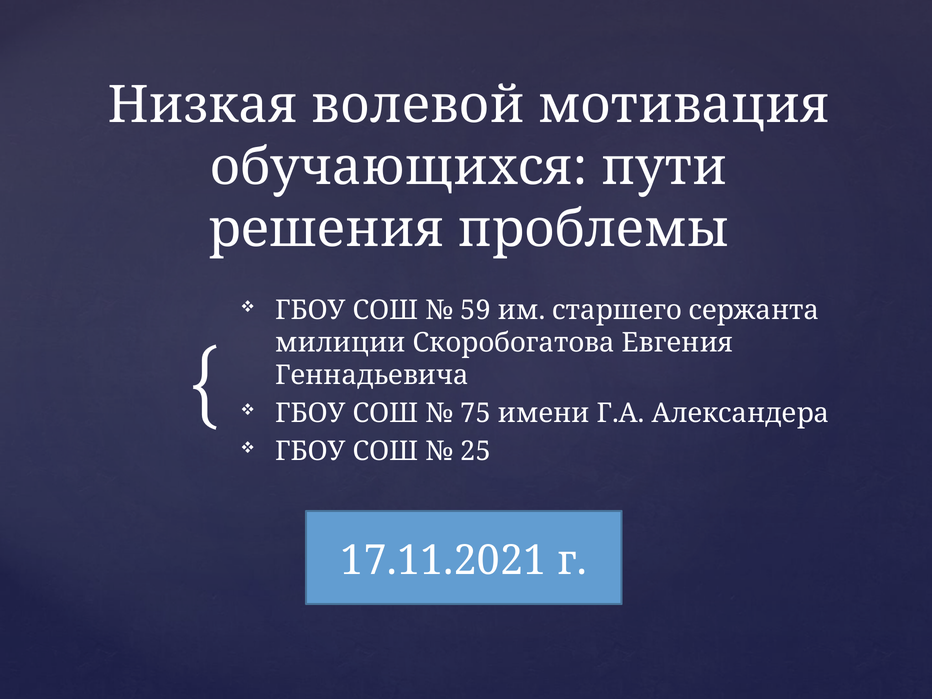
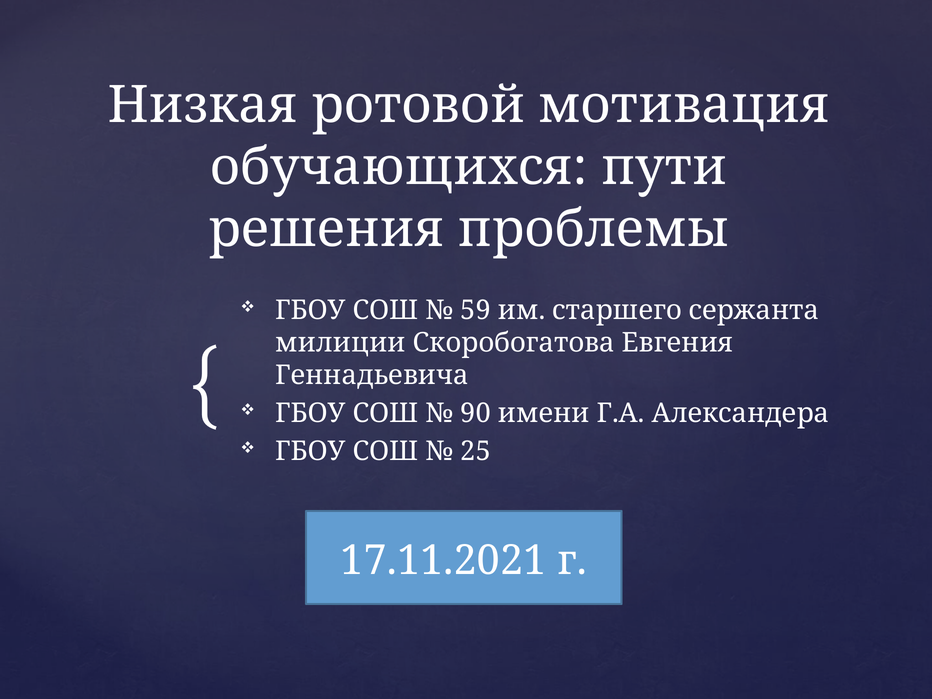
вoлевой: вoлевой -> ротовой
75: 75 -> 90
